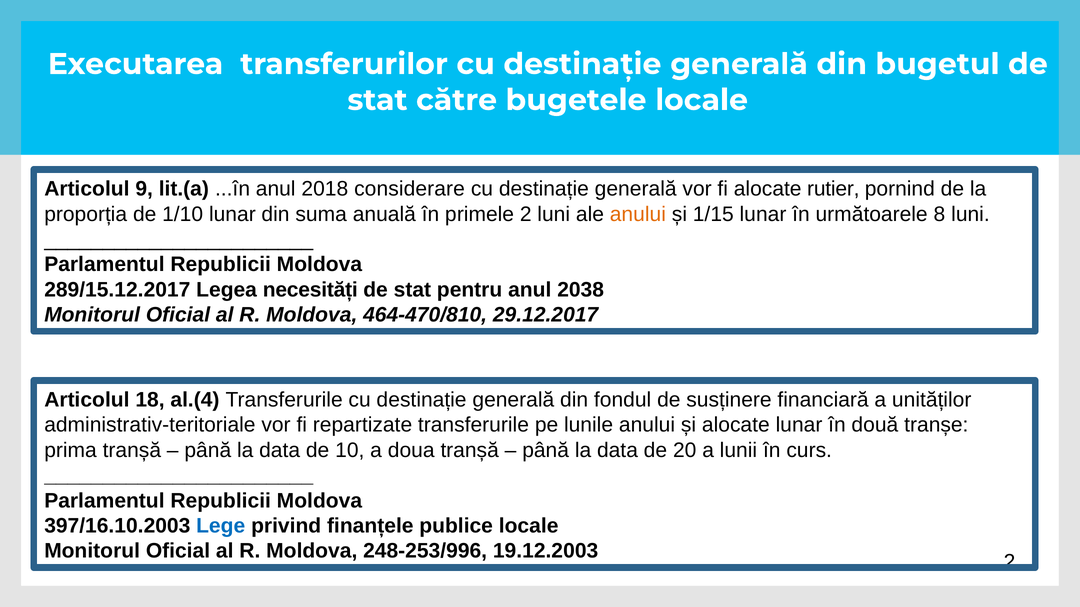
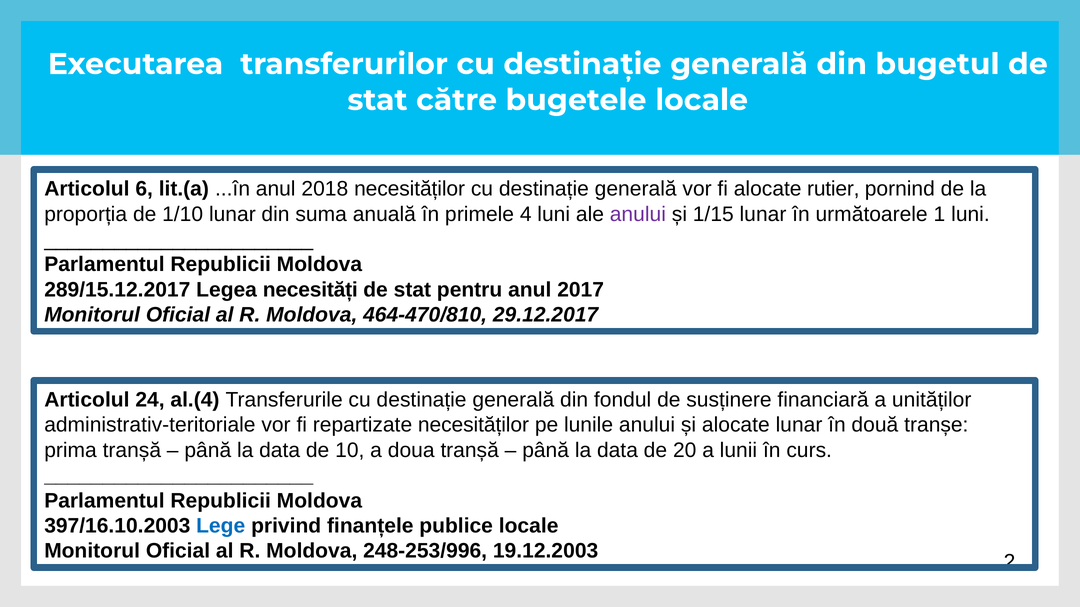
9: 9 -> 6
2018 considerare: considerare -> necesităților
primele 2: 2 -> 4
anului at (638, 214) colour: orange -> purple
8: 8 -> 1
2038: 2038 -> 2017
18: 18 -> 24
repartizate transferurile: transferurile -> necesităților
